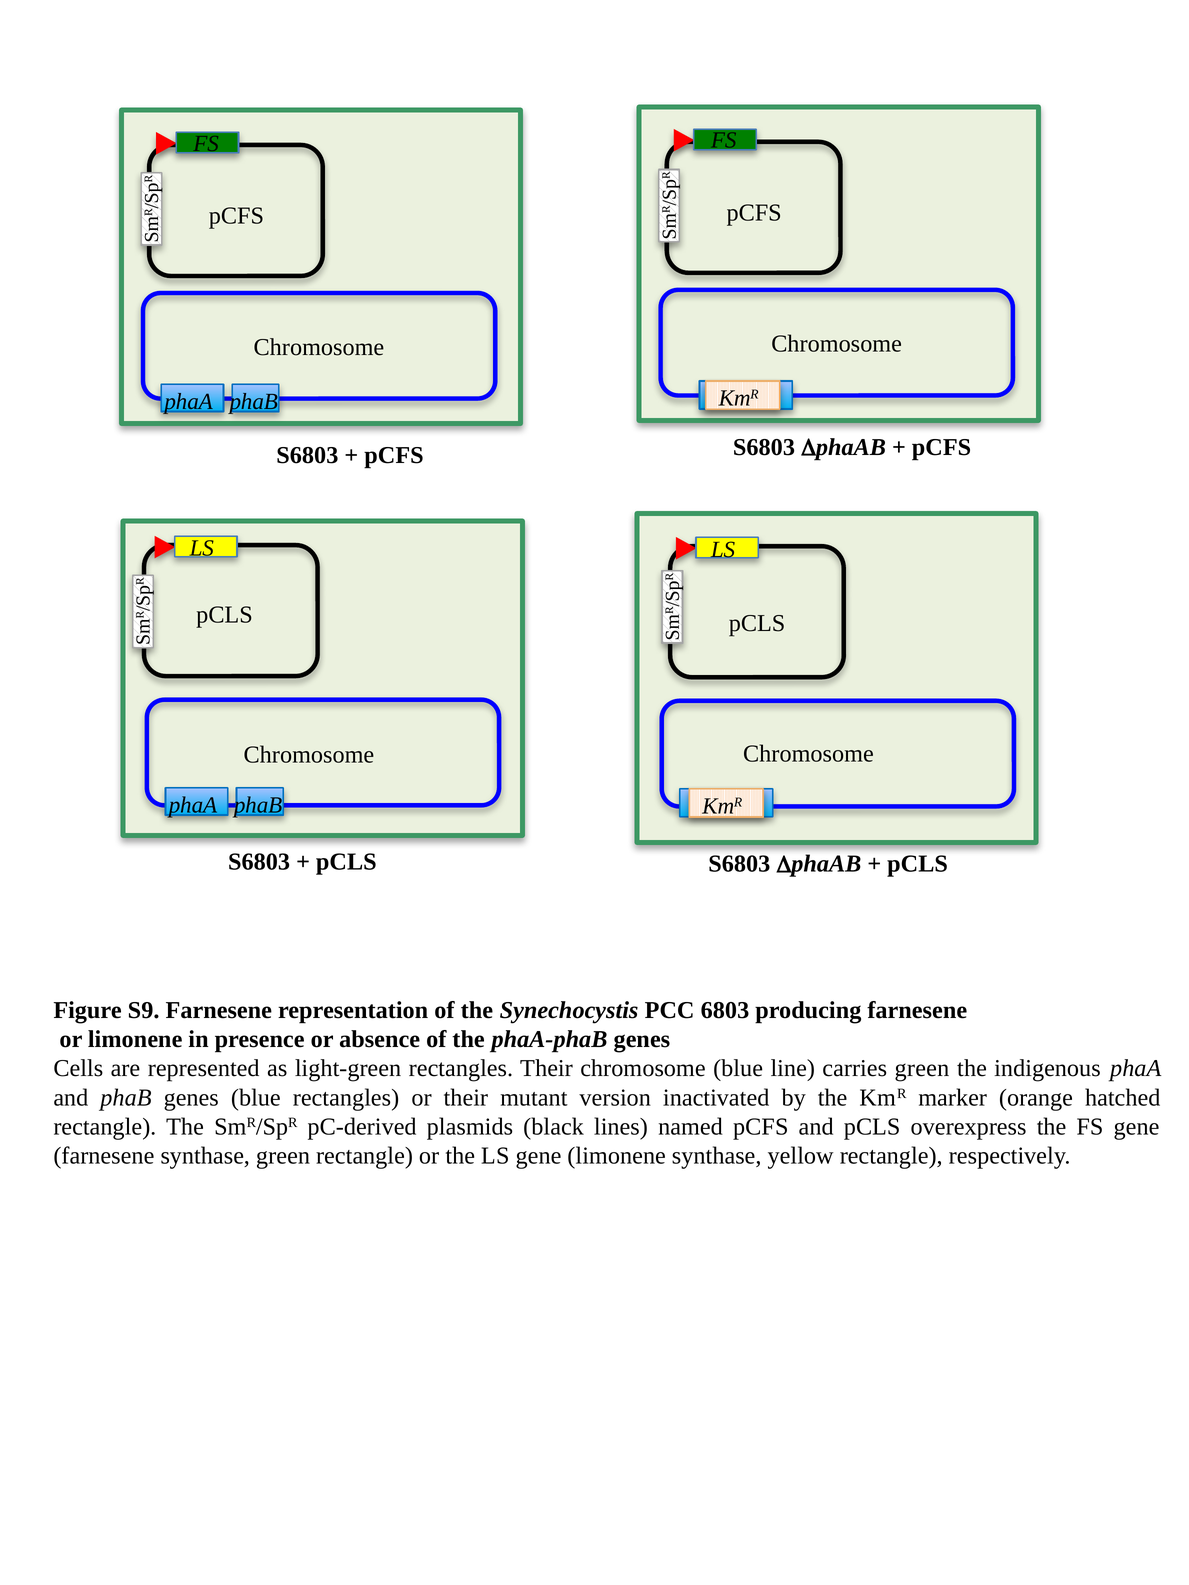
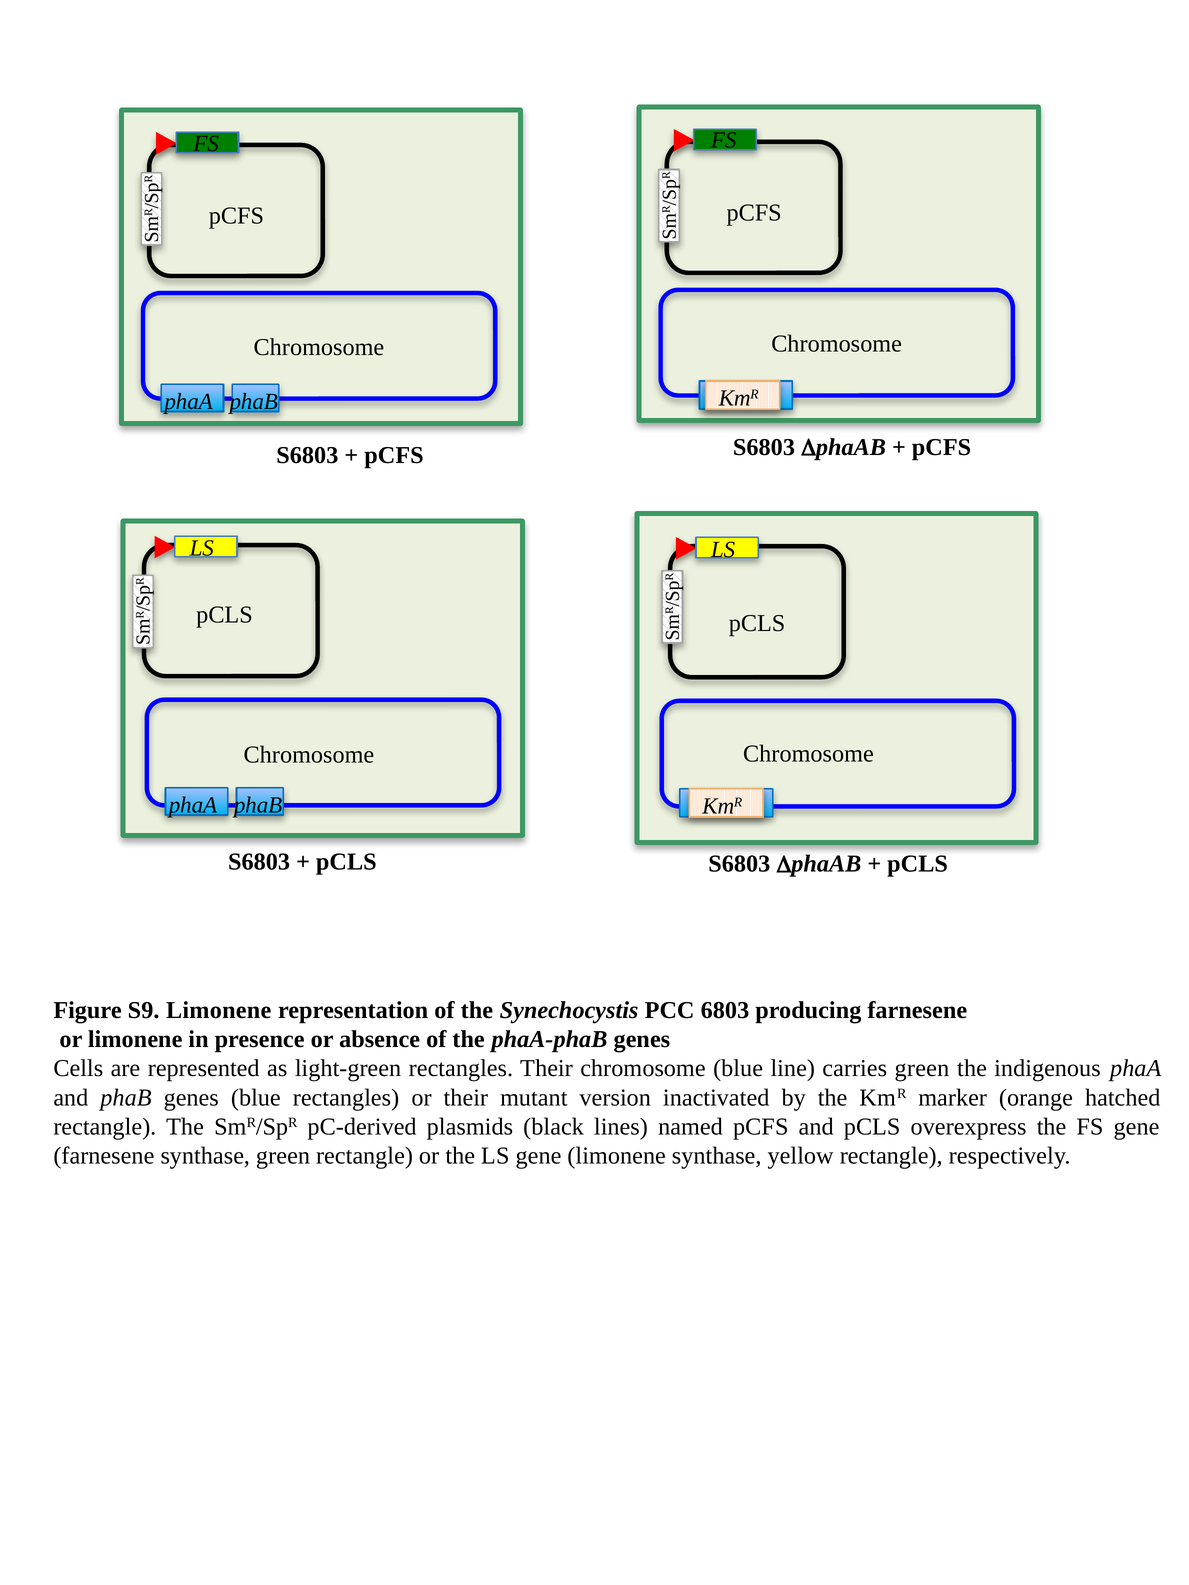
S9 Farnesene: Farnesene -> Limonene
